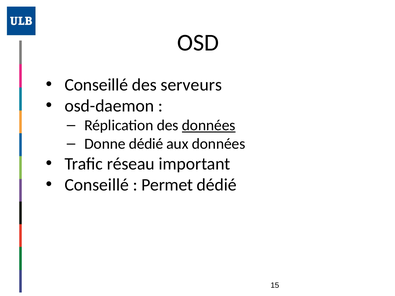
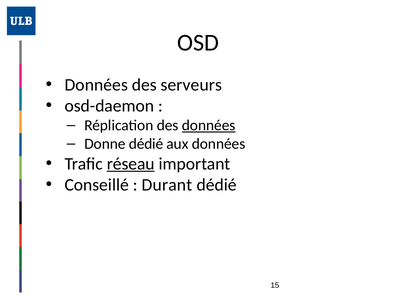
Conseillé at (96, 85): Conseillé -> Données
réseau underline: none -> present
Permet: Permet -> Durant
